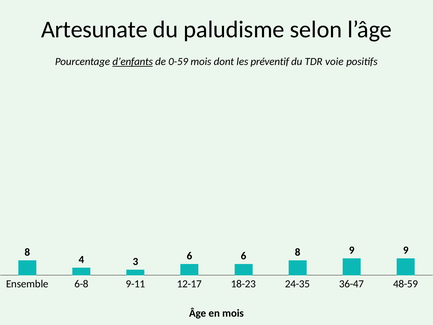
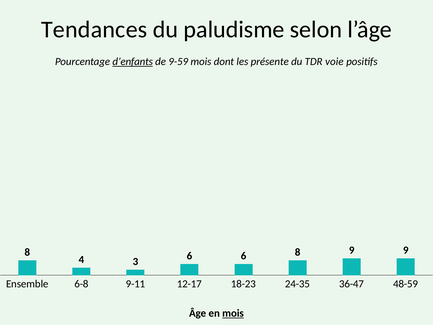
Artesunate: Artesunate -> Tendances
0-59: 0-59 -> 9-59
préventif: préventif -> présente
mois at (233, 313) underline: none -> present
